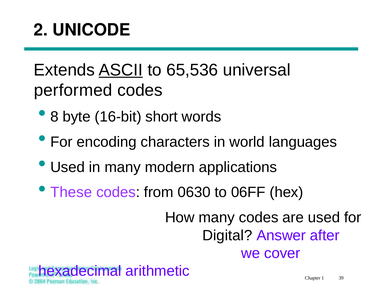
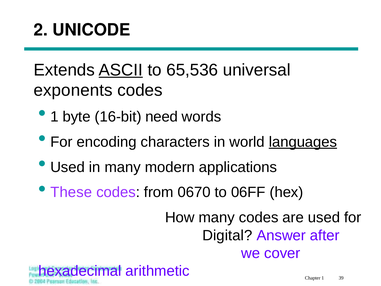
performed: performed -> exponents
8 at (54, 117): 8 -> 1
short: short -> need
languages underline: none -> present
0630: 0630 -> 0670
